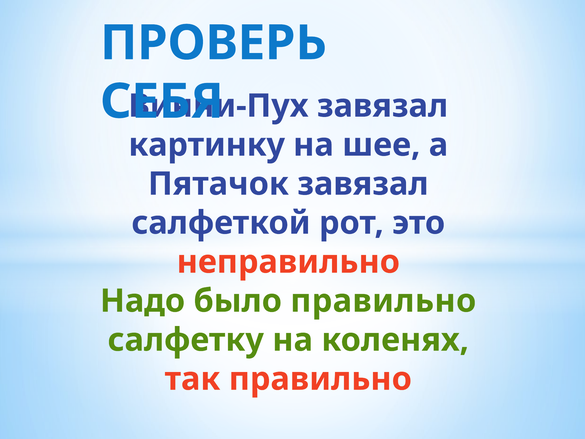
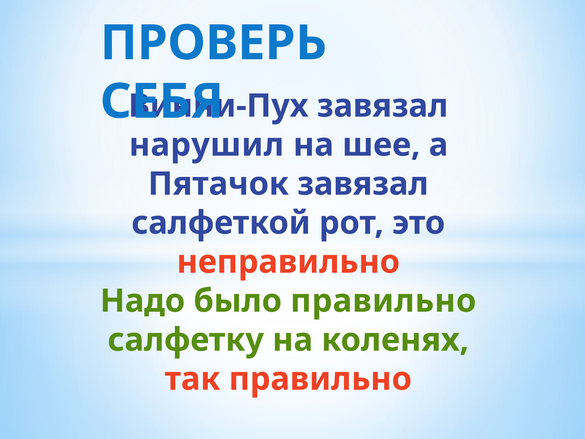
картинку: картинку -> нарушил
